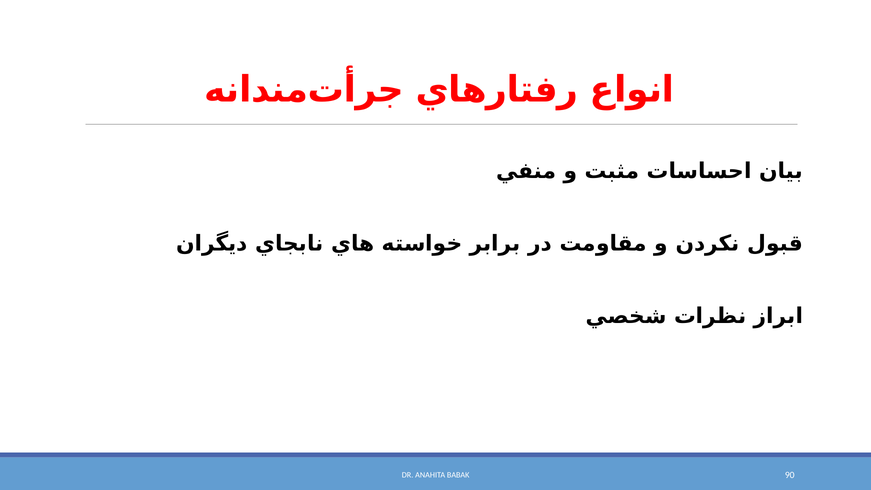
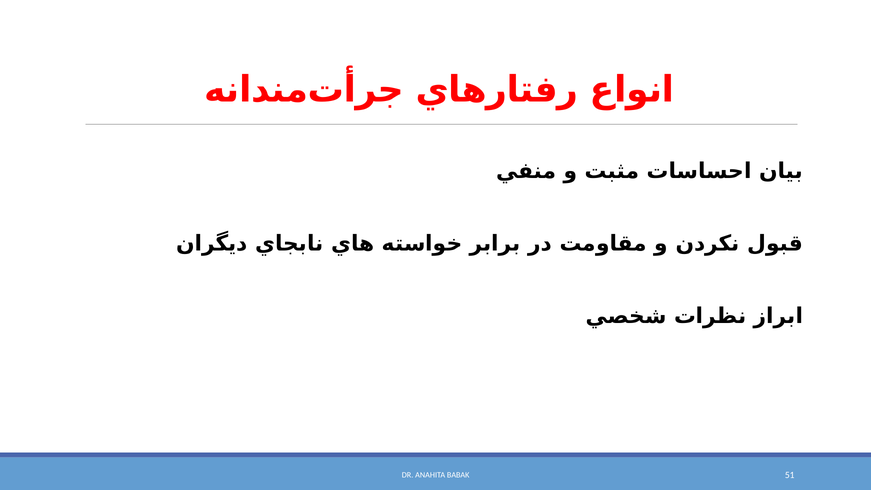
90: 90 -> 51
